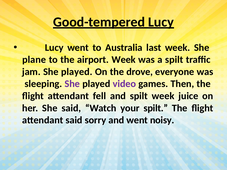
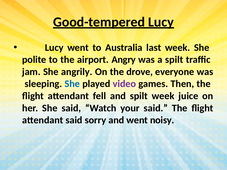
plane: plane -> polite
airport Week: Week -> Angry
jam She played: played -> angrily
She at (72, 84) colour: purple -> blue
your spilt: spilt -> said
